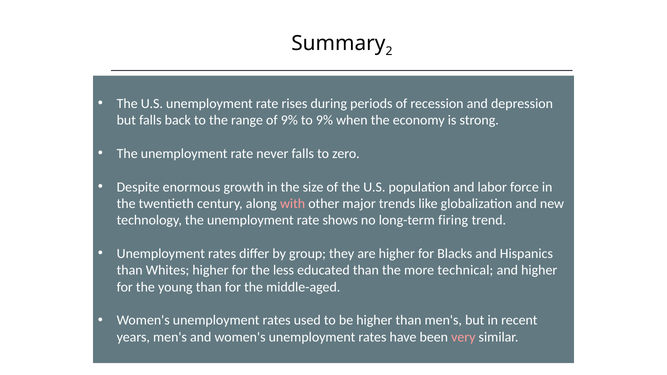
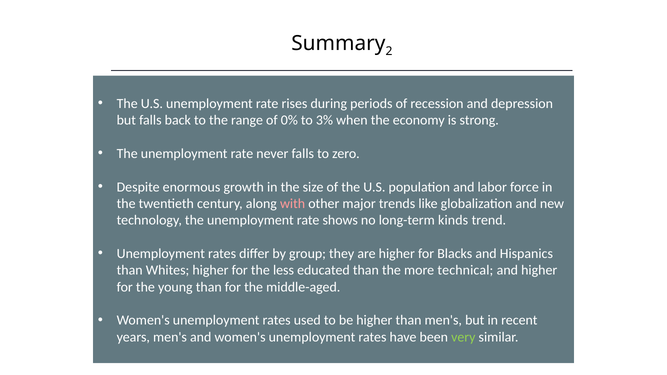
of 9%: 9% -> 0%
to 9%: 9% -> 3%
firing: firing -> kinds
very colour: pink -> light green
